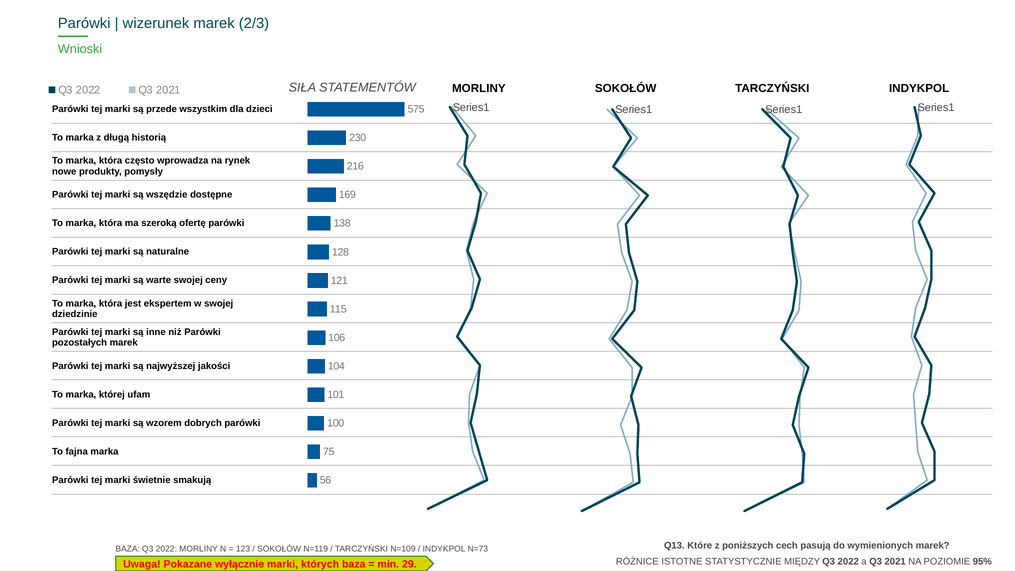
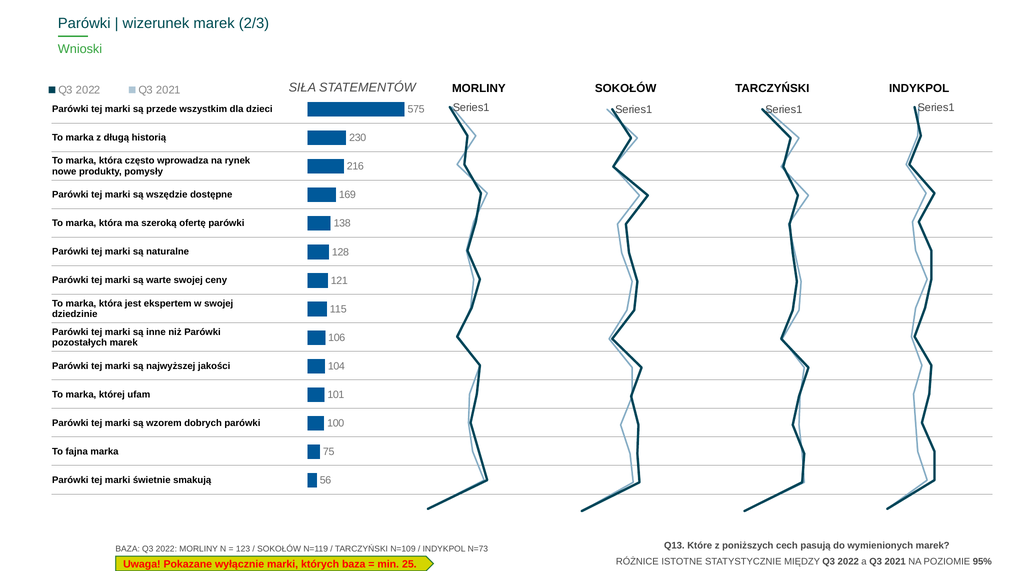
29: 29 -> 25
